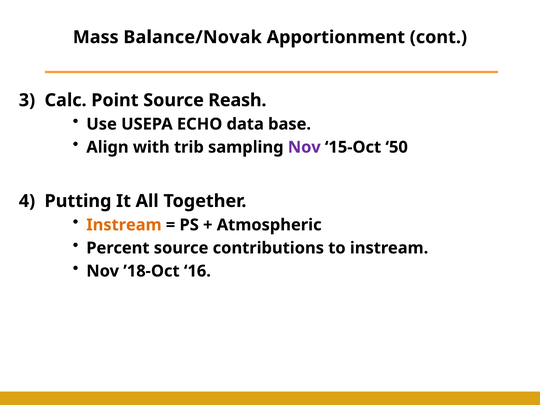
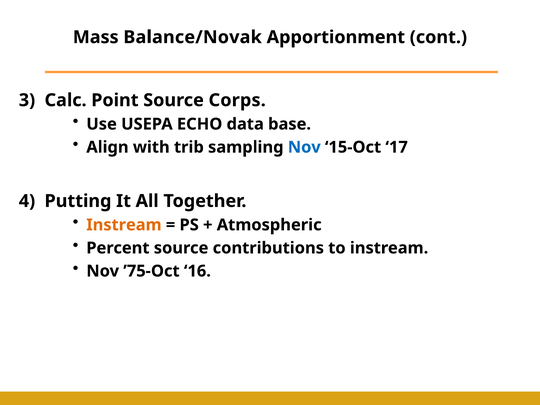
Reash: Reash -> Corps
Nov at (304, 147) colour: purple -> blue
50: 50 -> 17
’18-Oct: ’18-Oct -> ’75-Oct
